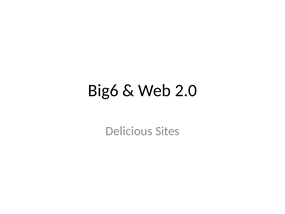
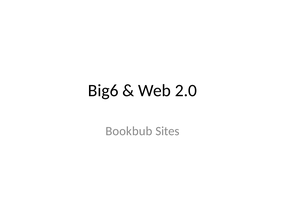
Delicious: Delicious -> Bookbub
